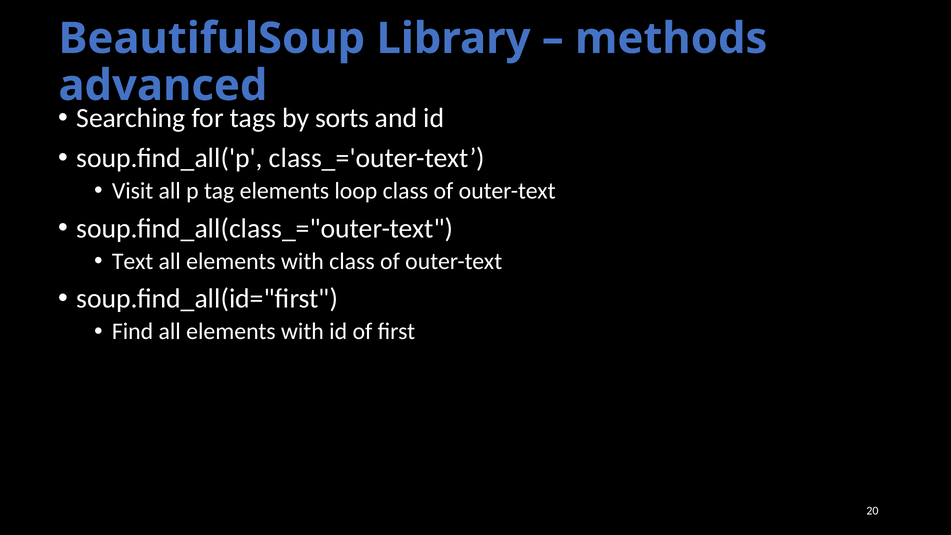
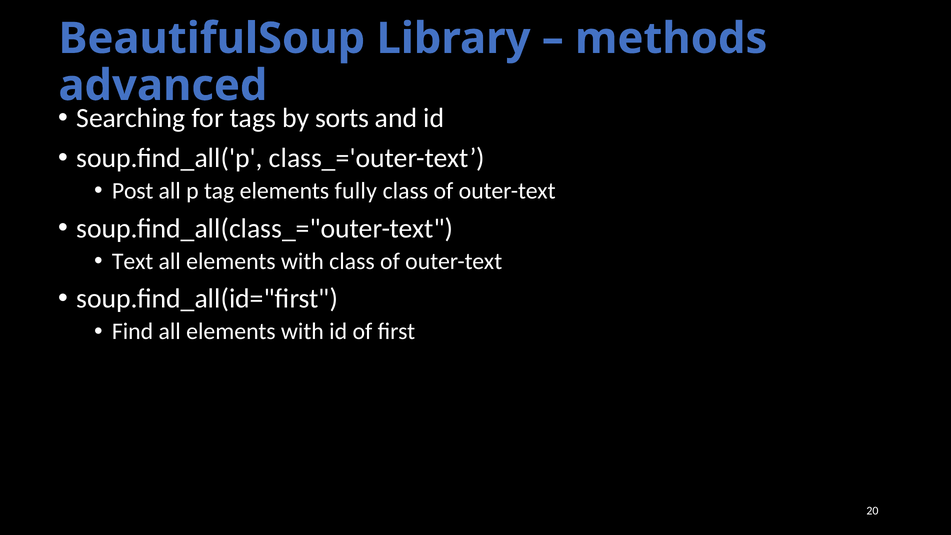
Visit: Visit -> Post
loop: loop -> fully
